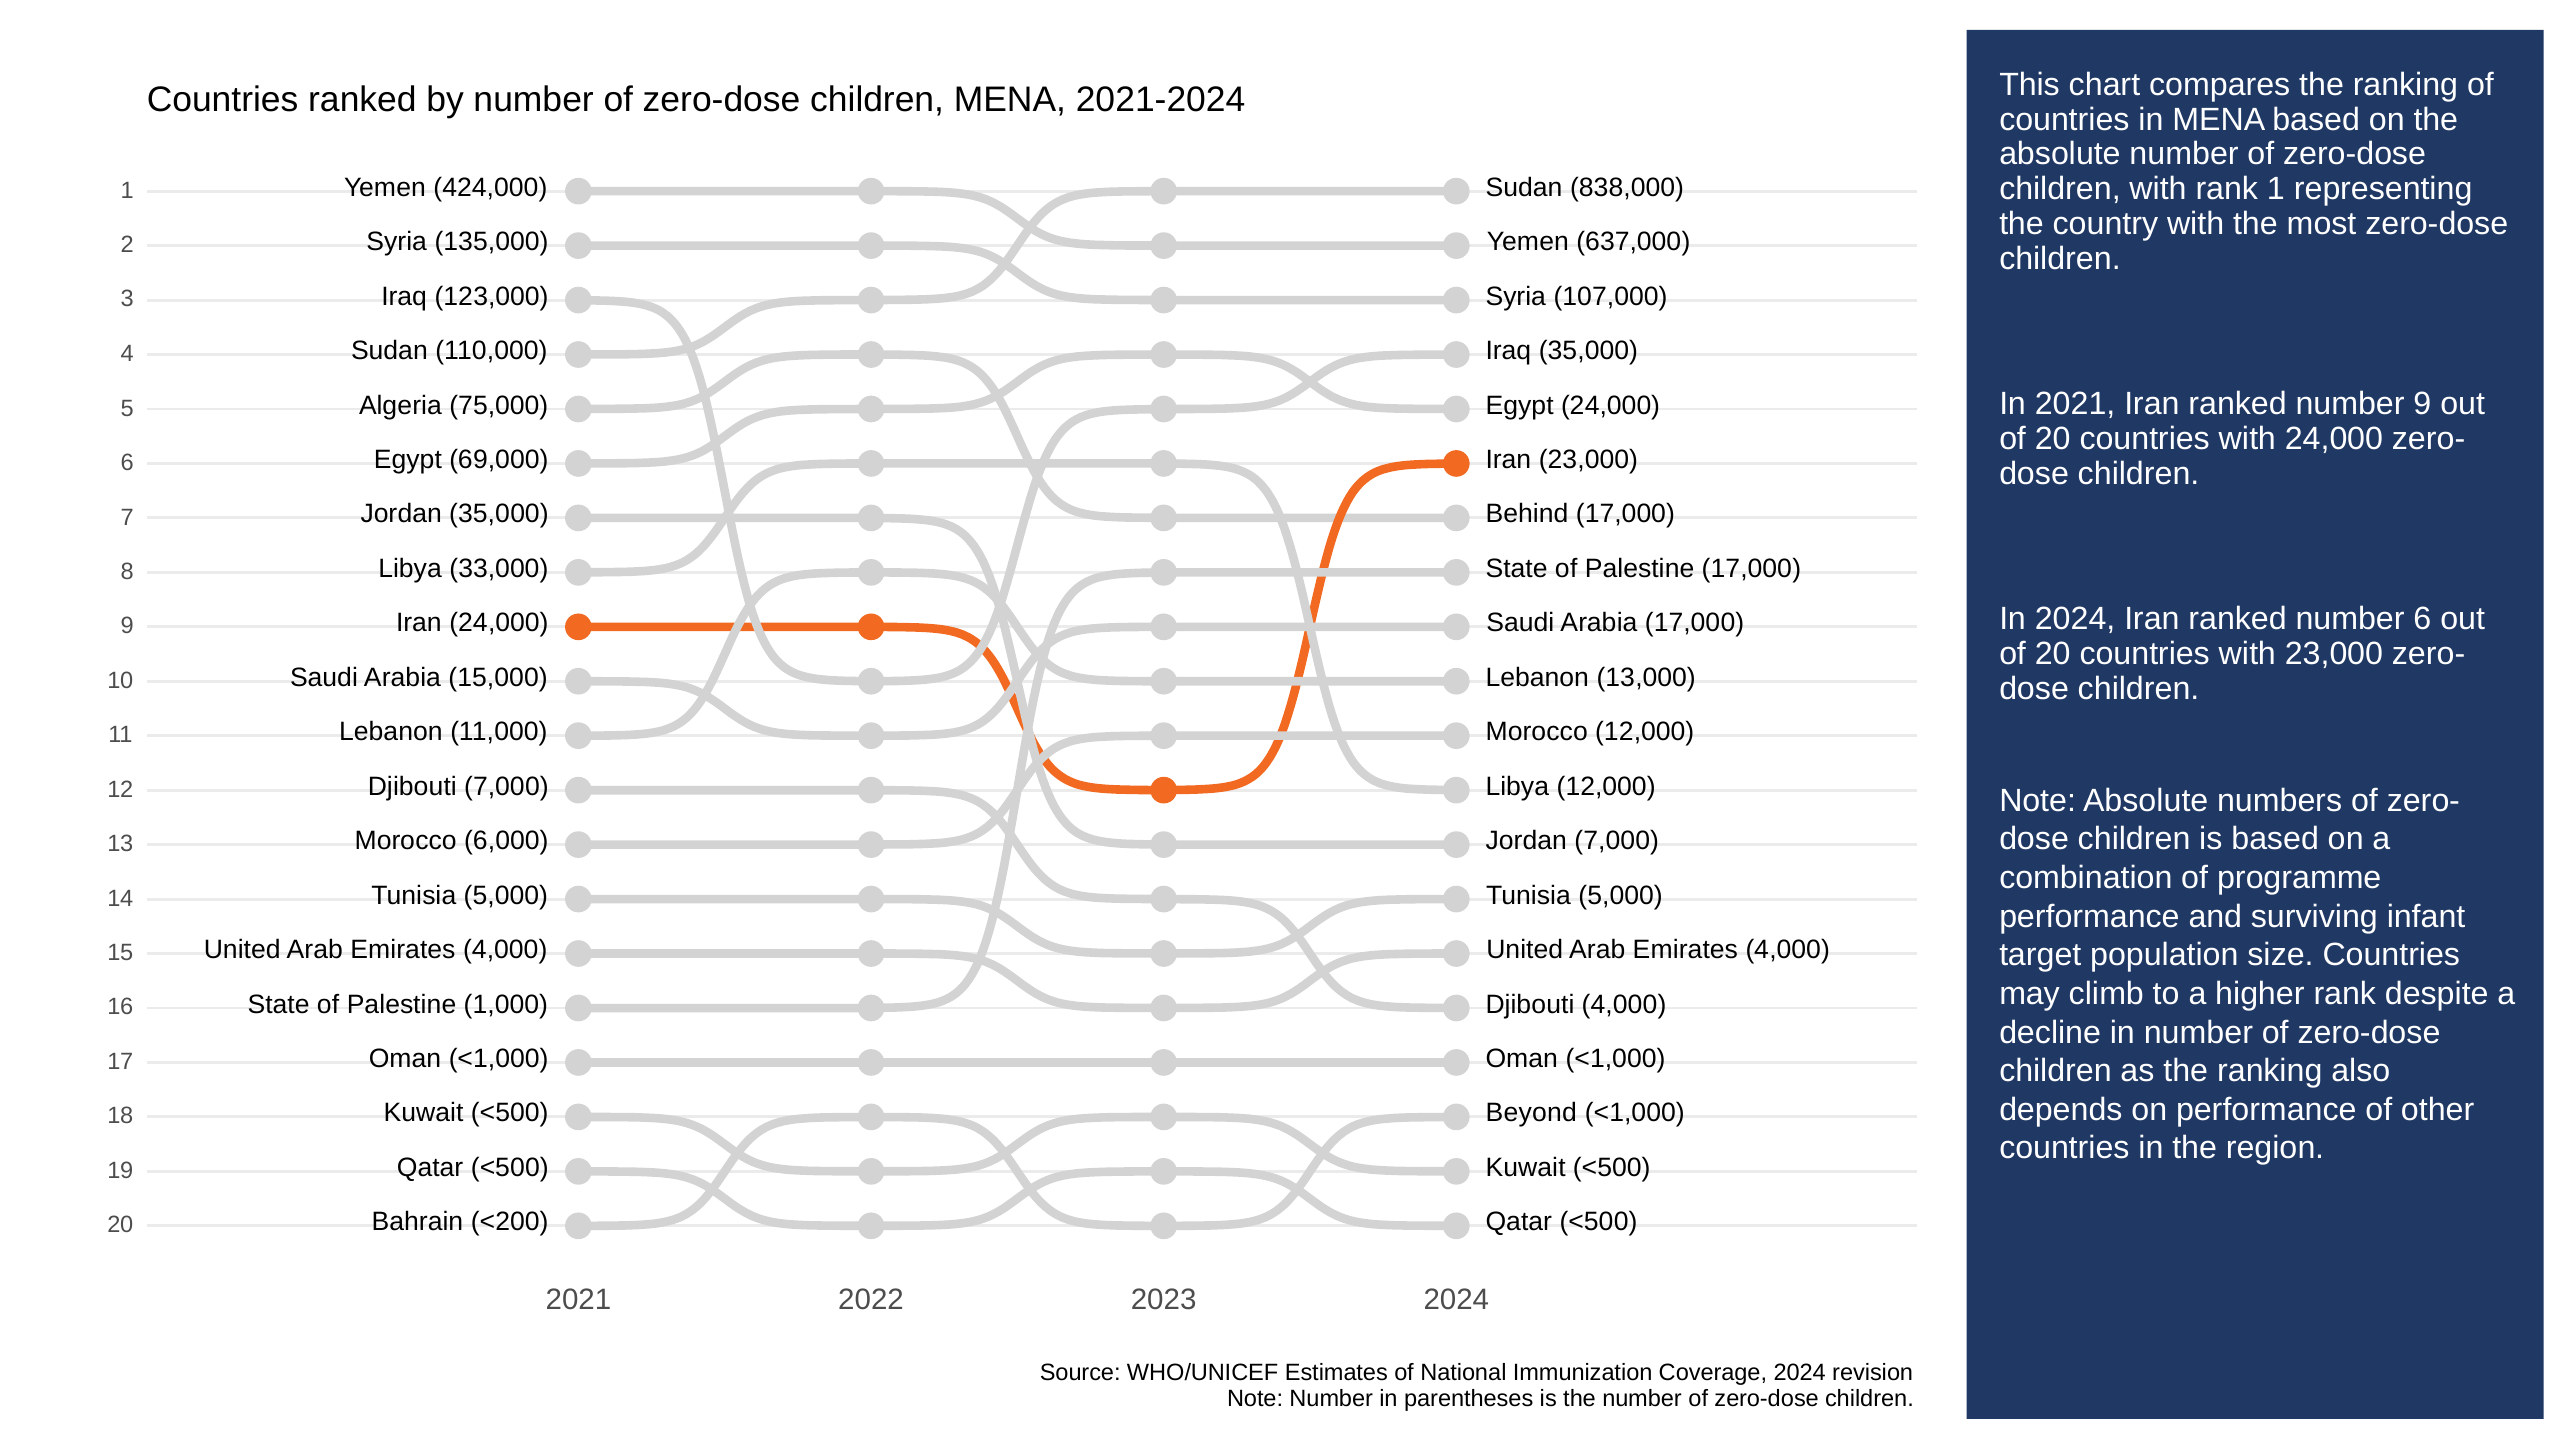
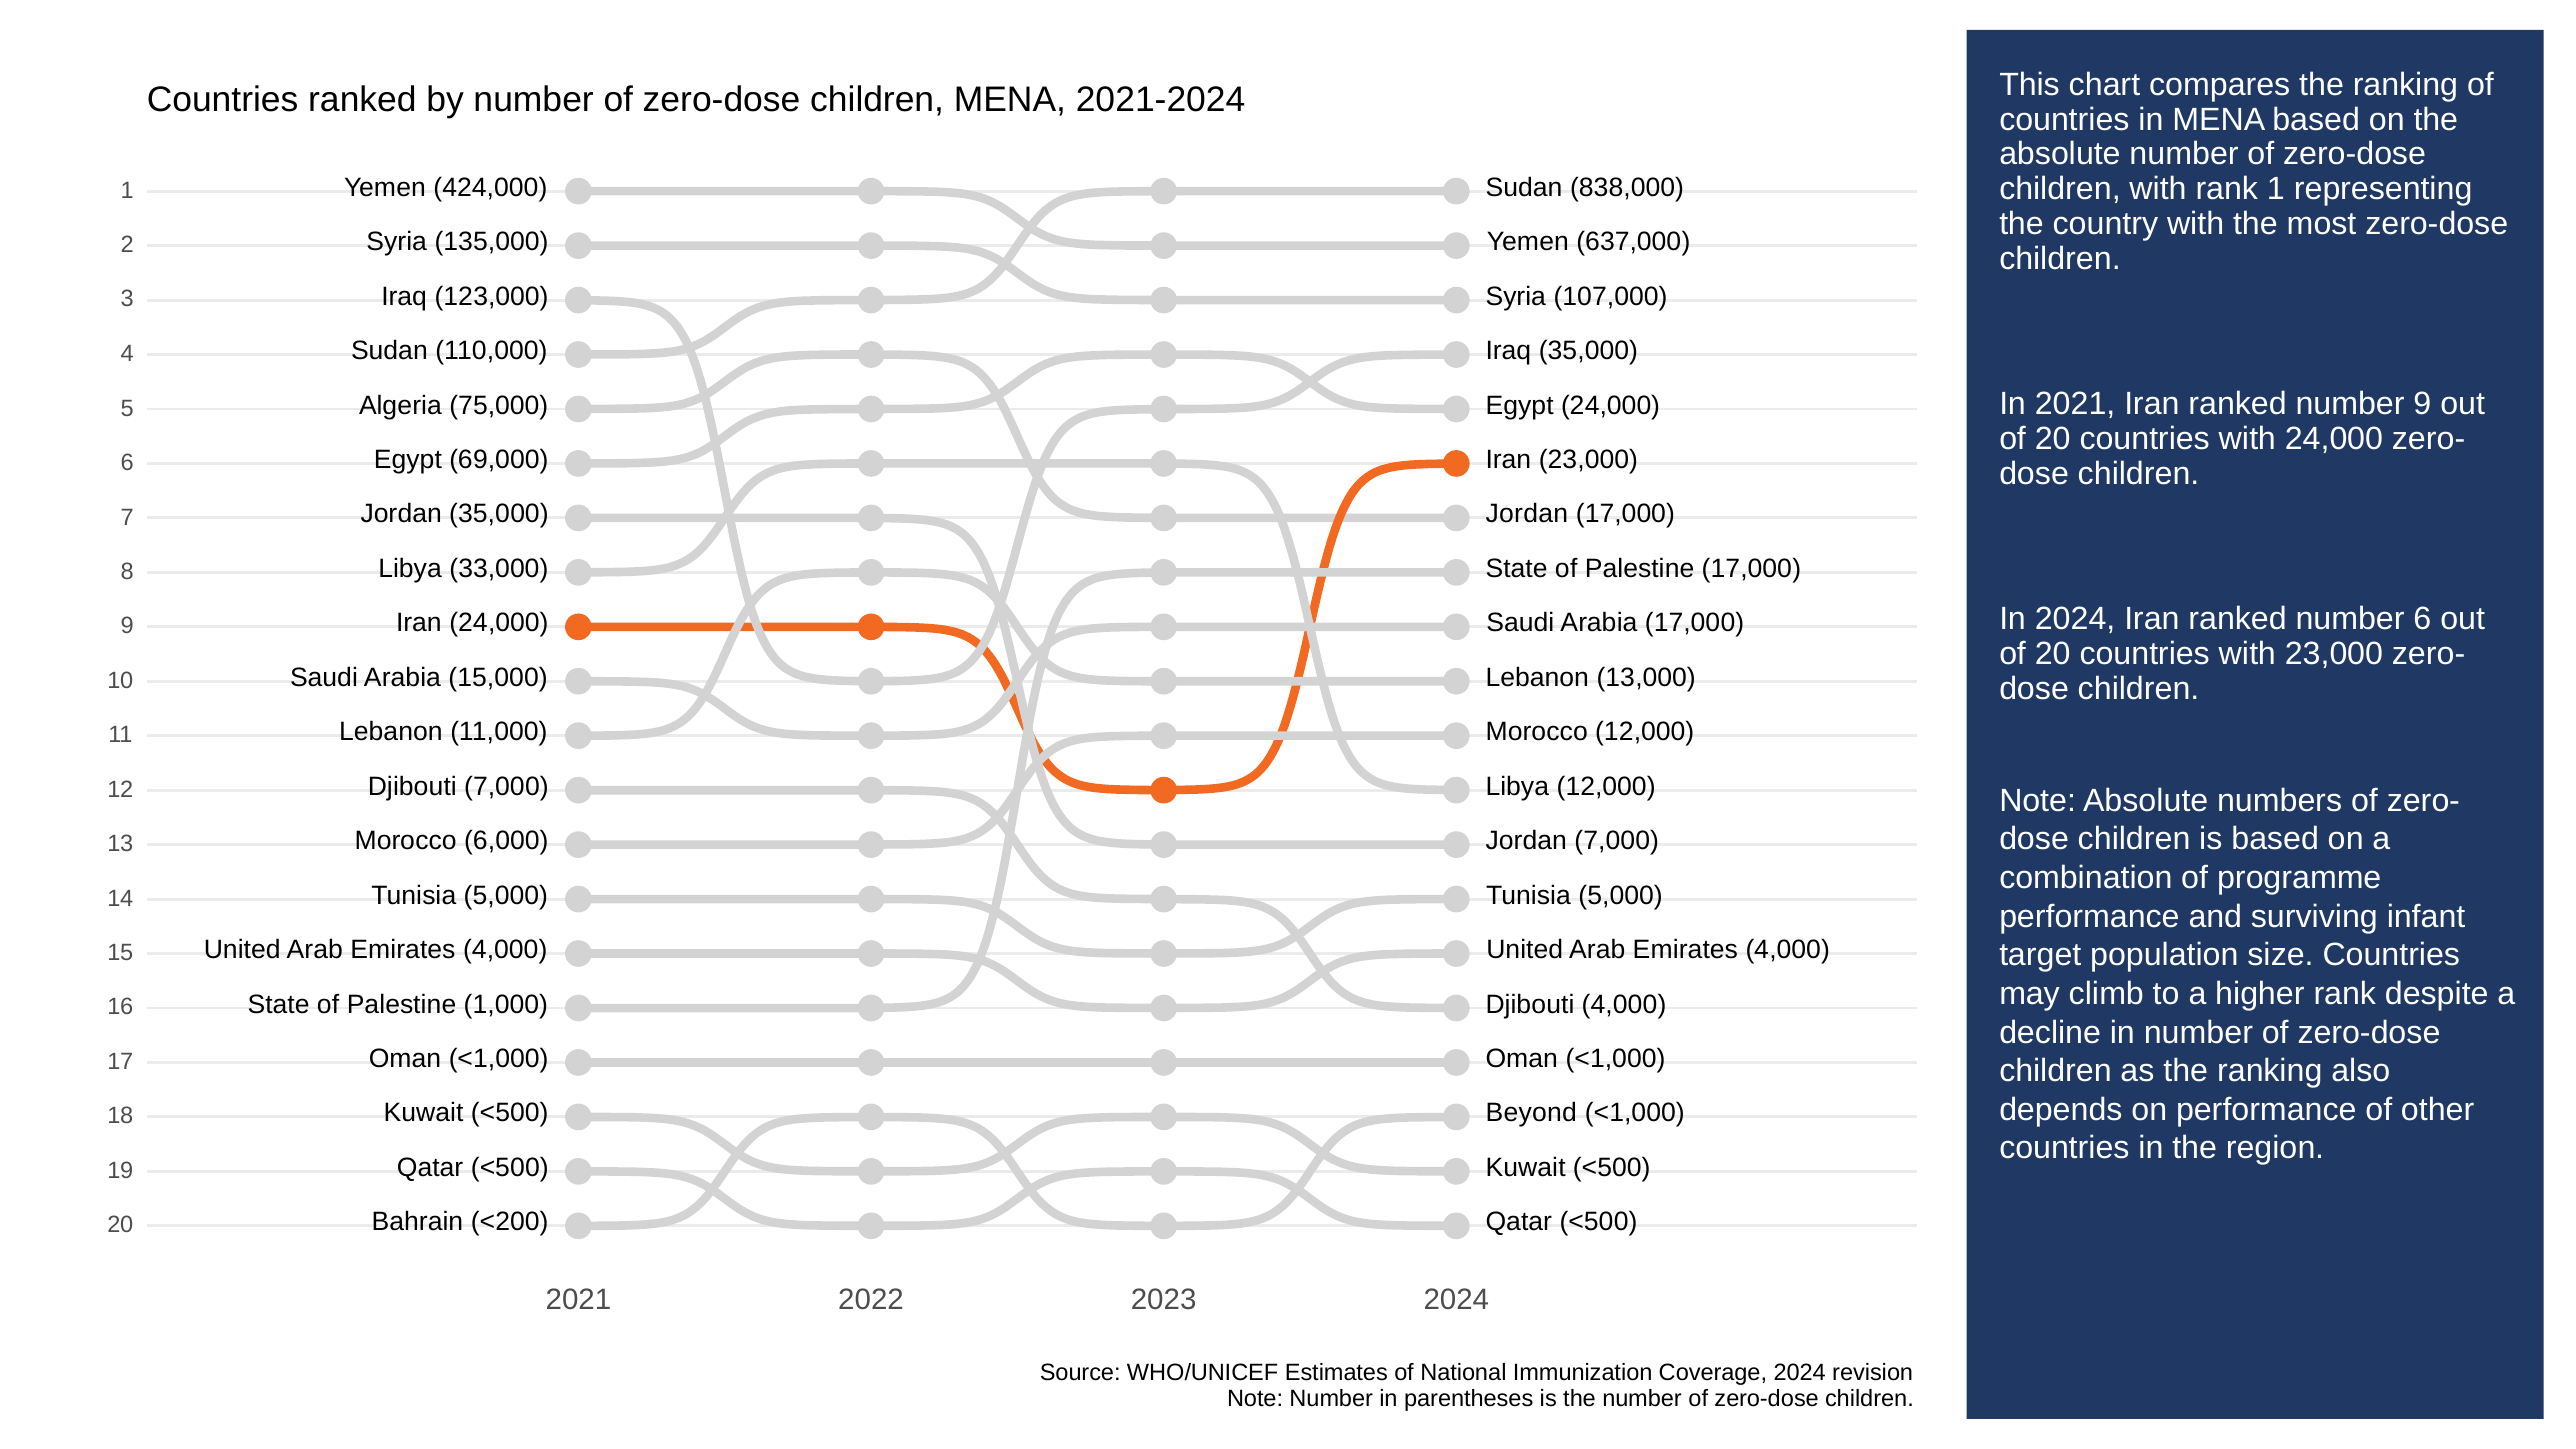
Behind at (1527, 514): Behind -> Jordan
